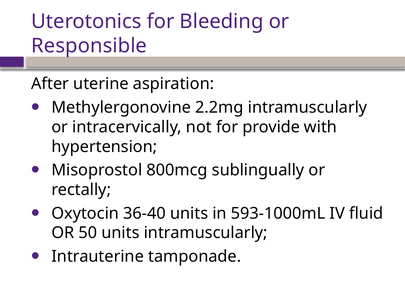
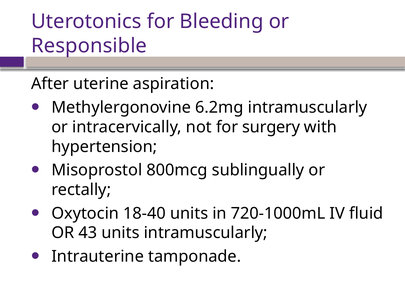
2.2mg: 2.2mg -> 6.2mg
provide: provide -> surgery
36-40: 36-40 -> 18-40
593-1000mL: 593-1000mL -> 720-1000mL
50: 50 -> 43
